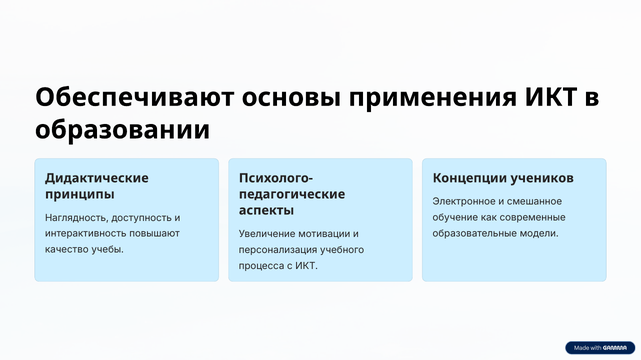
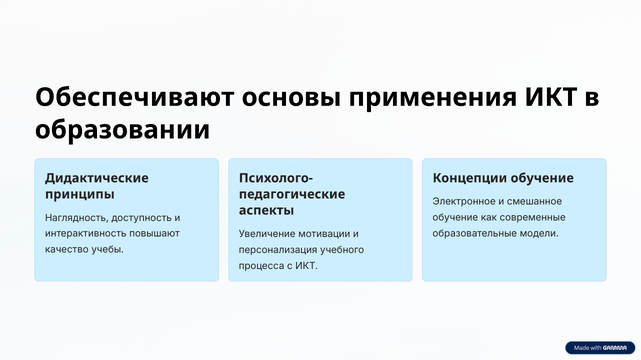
Концепции учеников: учеников -> обучение
